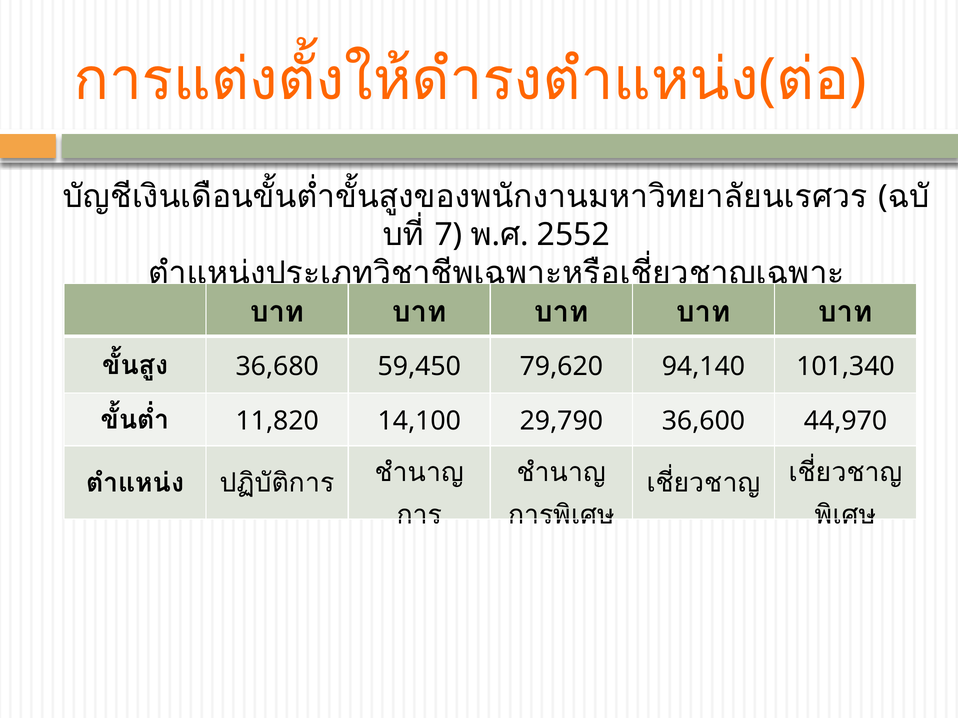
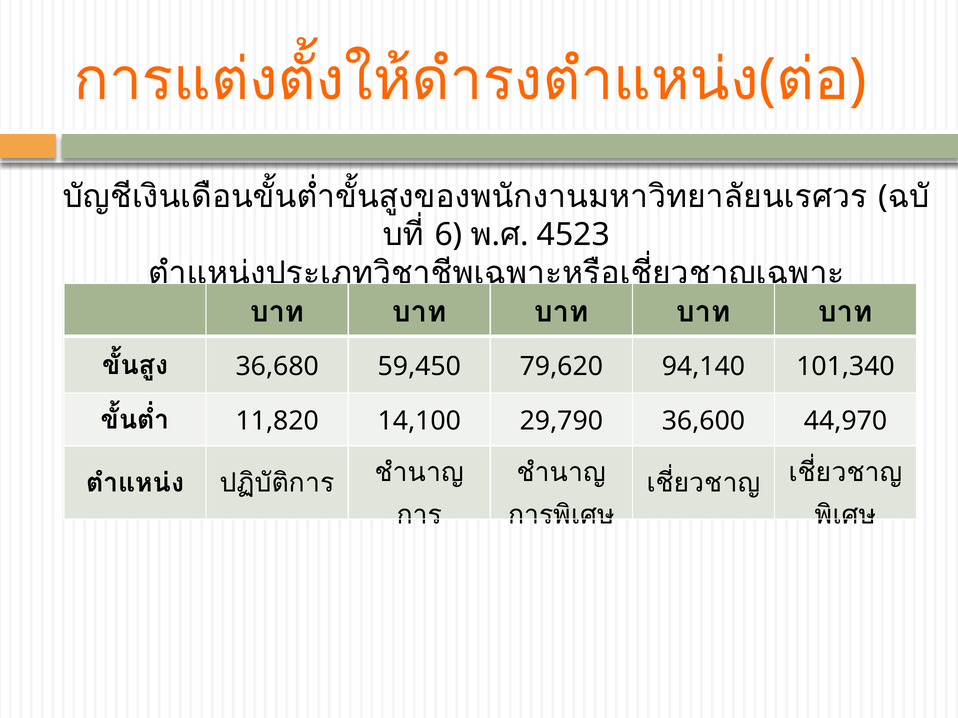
7: 7 -> 6
2552: 2552 -> 4523
